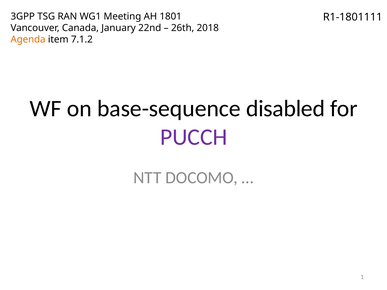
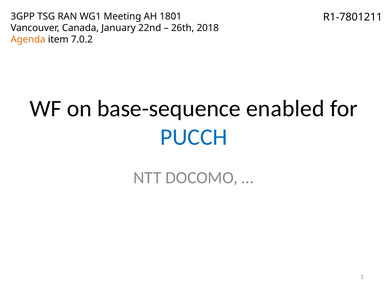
R1-1801111: R1-1801111 -> R1-7801211
7.1.2: 7.1.2 -> 7.0.2
disabled: disabled -> enabled
PUCCH colour: purple -> blue
